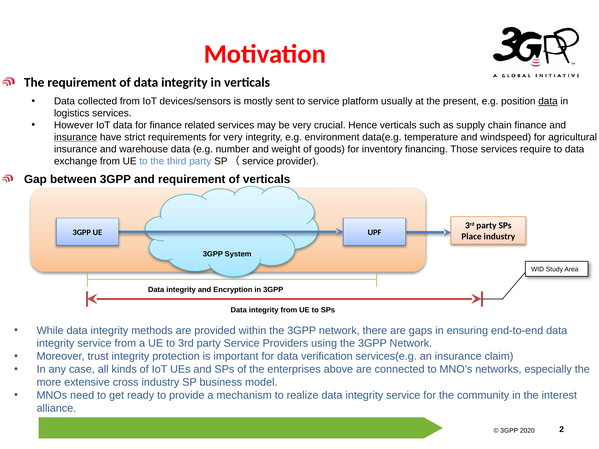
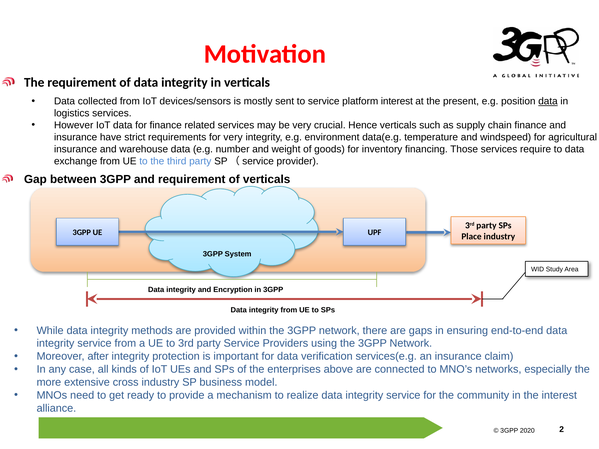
platform usually: usually -> interest
insurance at (76, 137) underline: present -> none
trust: trust -> after
